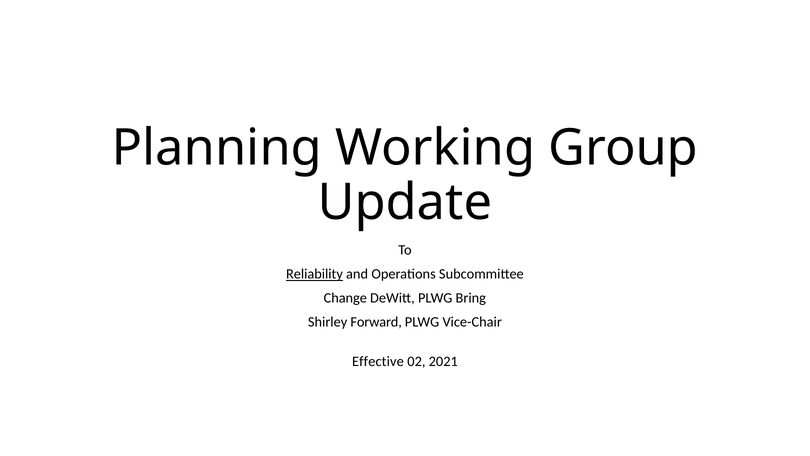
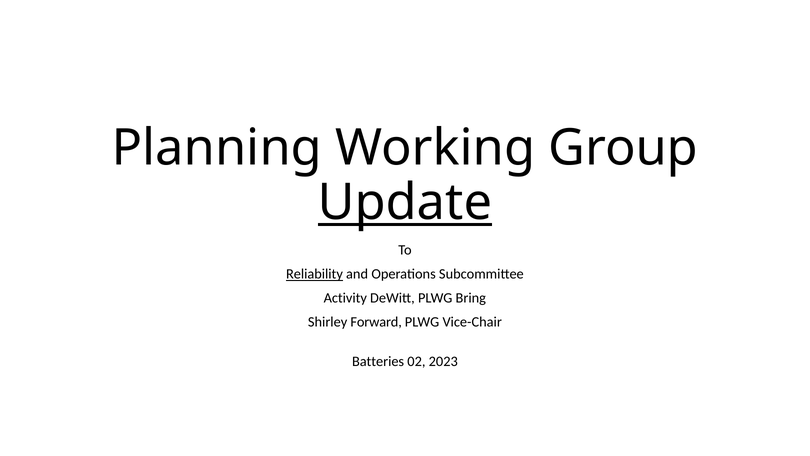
Update underline: none -> present
Change: Change -> Activity
Effective: Effective -> Batteries
2021: 2021 -> 2023
